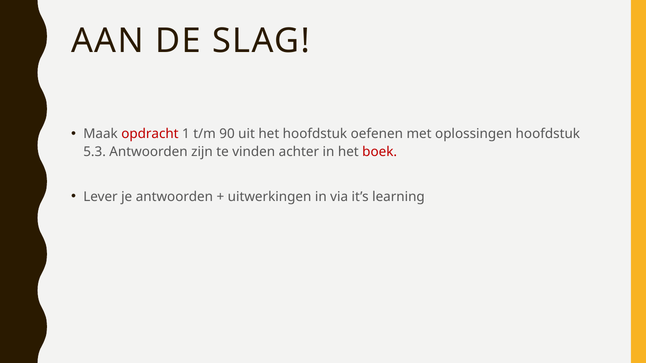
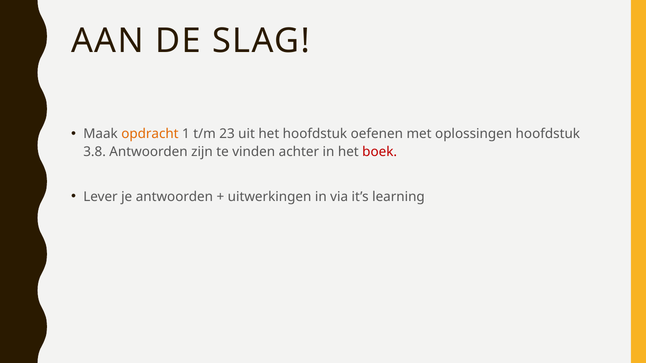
opdracht colour: red -> orange
90: 90 -> 23
5.3: 5.3 -> 3.8
